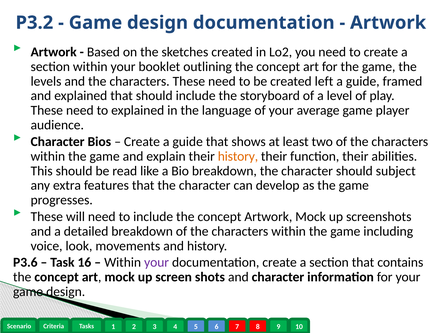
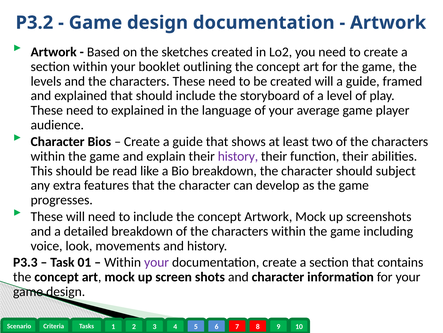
created left: left -> will
history at (238, 156) colour: orange -> purple
P3.6: P3.6 -> P3.3
16: 16 -> 01
